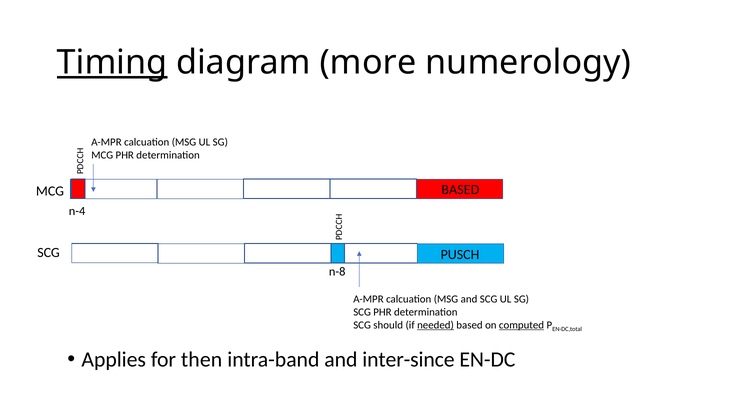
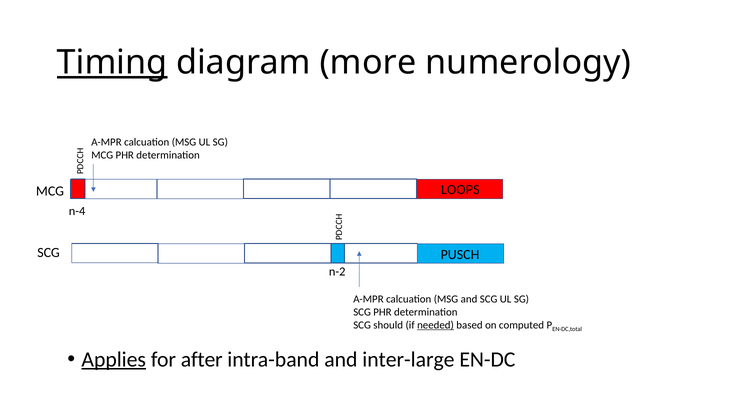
BASED at (460, 190): BASED -> LOOPS
n-8: n-8 -> n-2
computed underline: present -> none
Applies underline: none -> present
then: then -> after
inter-since: inter-since -> inter-large
